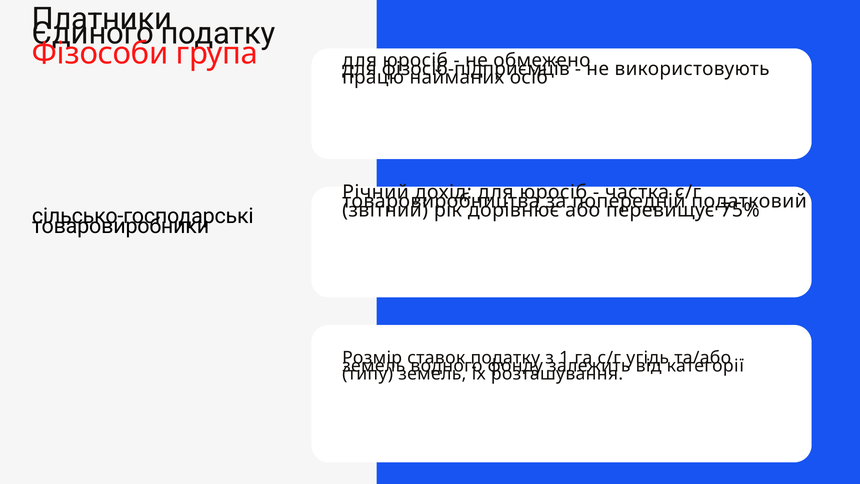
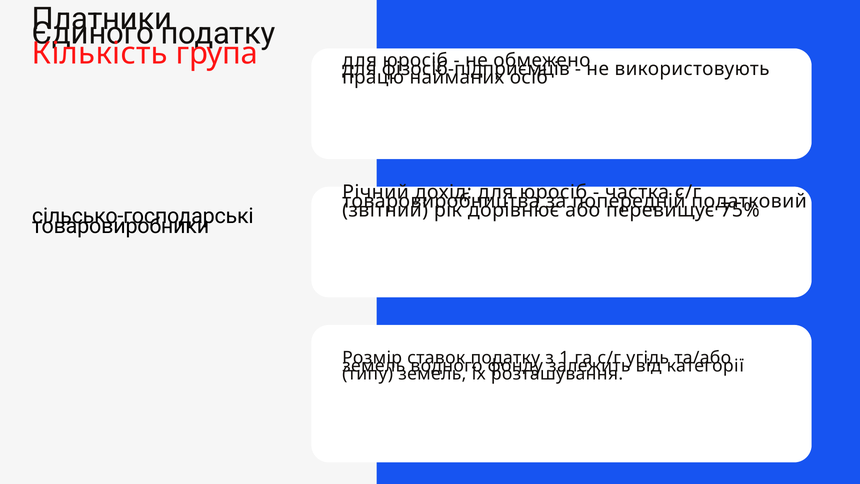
Фізособи: Фізособи -> Кількість
